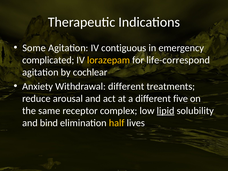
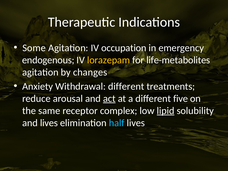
contiguous: contiguous -> occupation
complicated: complicated -> endogenous
life-correspond: life-correspond -> life-metabolites
cochlear: cochlear -> changes
act underline: none -> present
and bind: bind -> lives
half colour: yellow -> light blue
